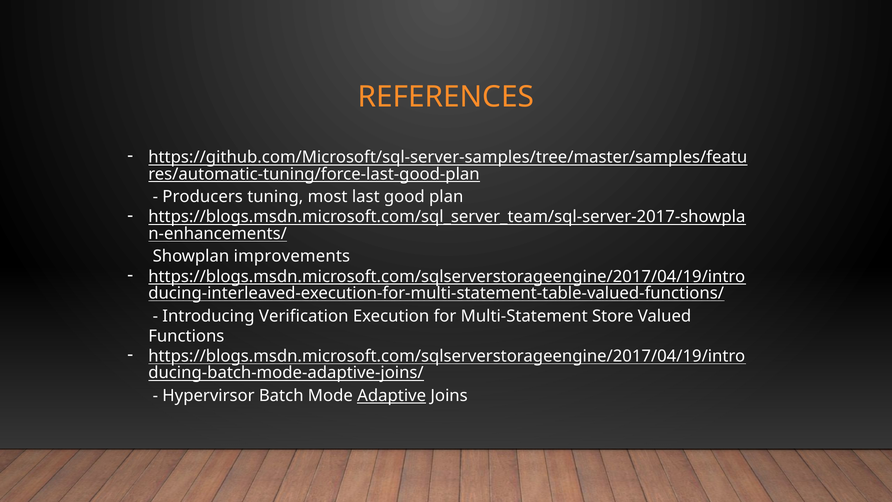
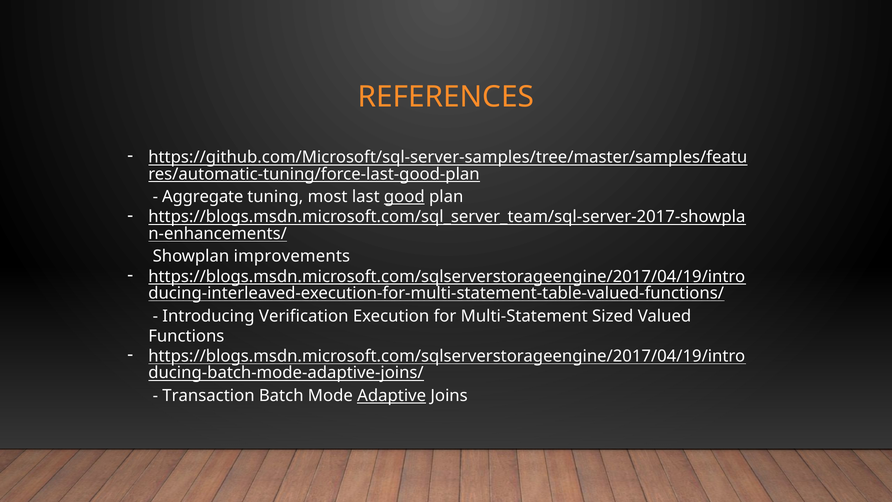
Producers: Producers -> Aggregate
good underline: none -> present
Store: Store -> Sized
Hypervirsor: Hypervirsor -> Transaction
